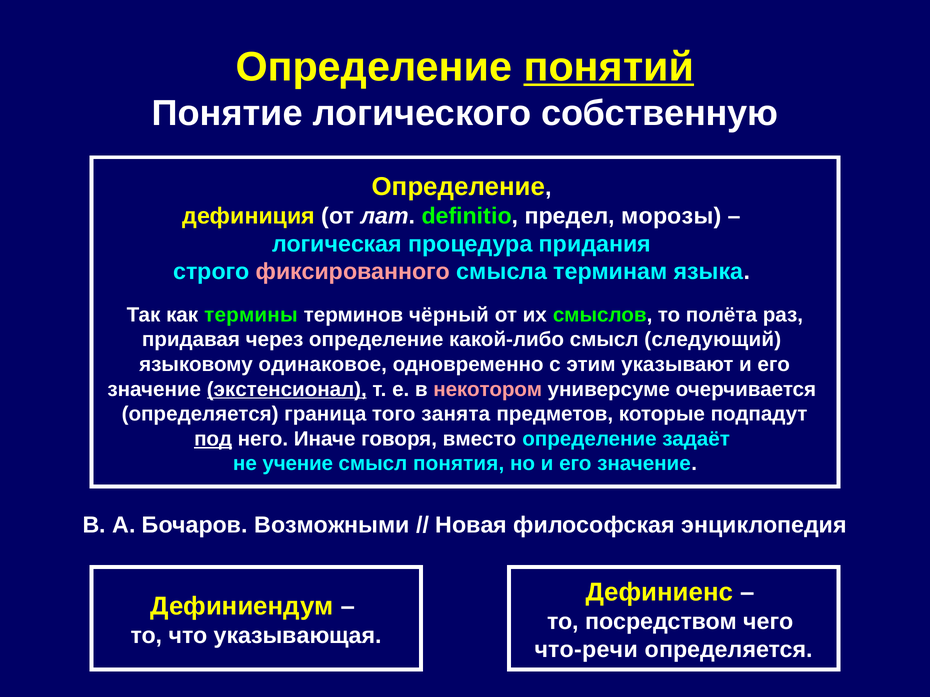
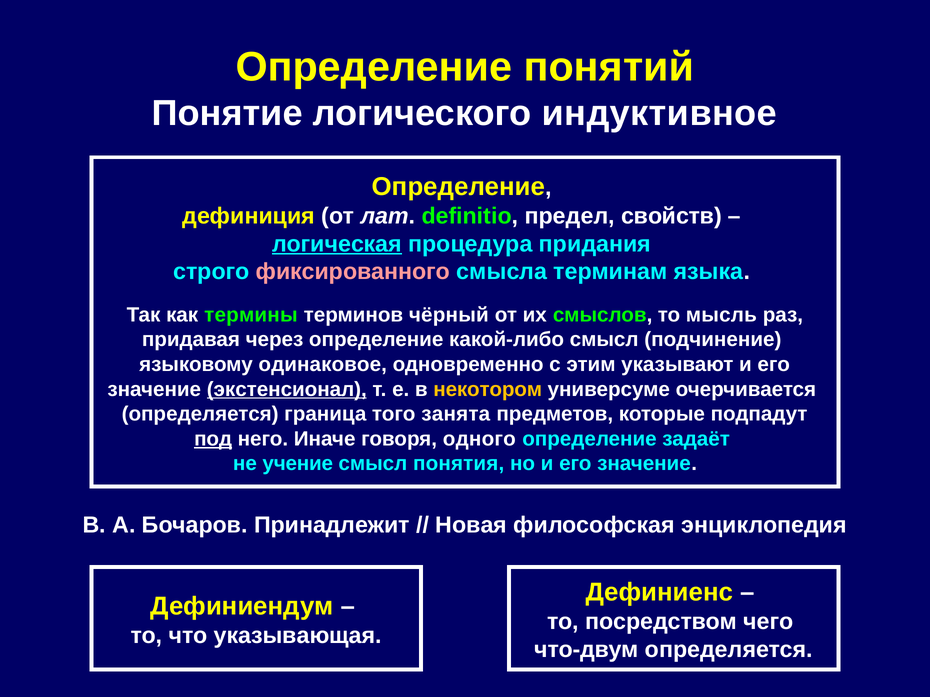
понятий underline: present -> none
собственную: собственную -> индуктивное
морозы: морозы -> свойств
логическая underline: none -> present
полёта: полёта -> мысль
следующий: следующий -> подчинение
некотором colour: pink -> yellow
вместо: вместо -> одного
Возможными: Возможными -> Принадлежит
что-речи: что-речи -> что-двум
